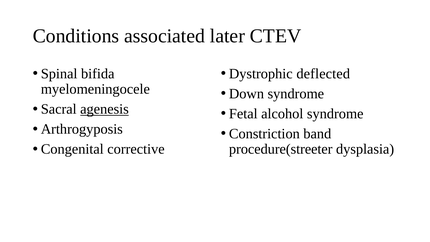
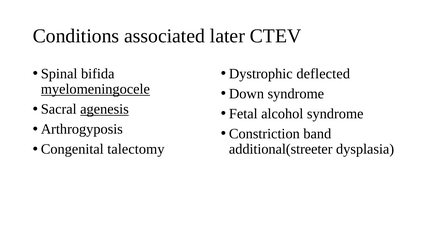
myelomeningocele underline: none -> present
corrective: corrective -> talectomy
procedure(streeter: procedure(streeter -> additional(streeter
